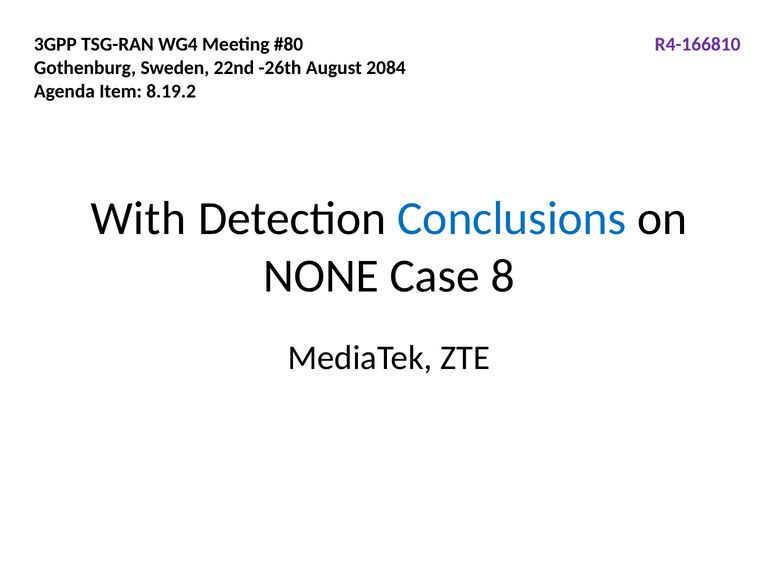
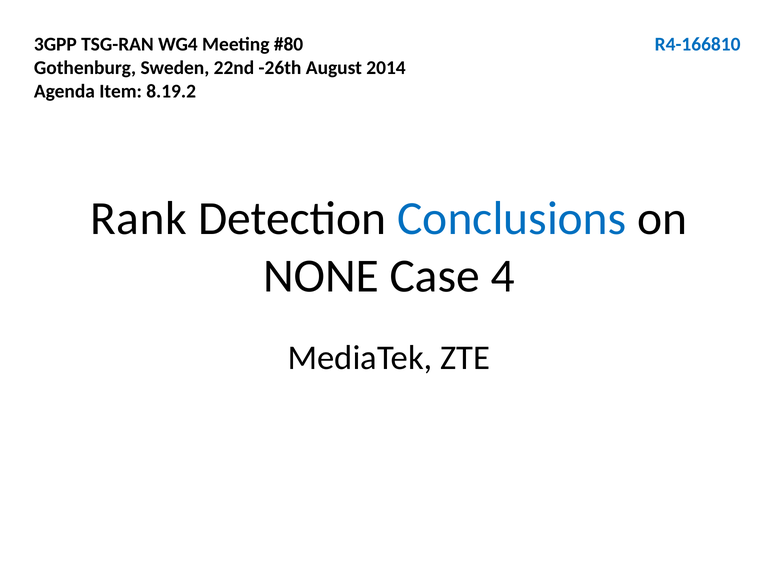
R4-166810 colour: purple -> blue
2084: 2084 -> 2014
With: With -> Rank
8: 8 -> 4
